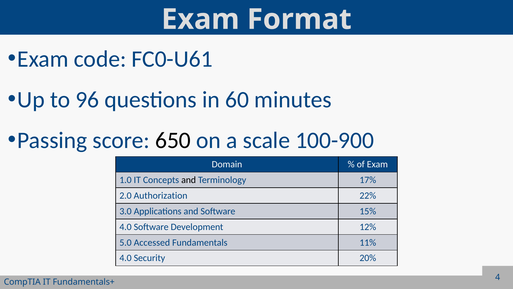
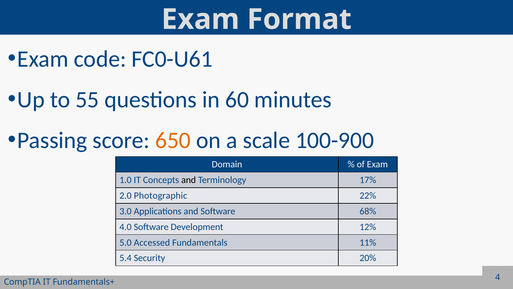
96: 96 -> 55
650 colour: black -> orange
Authorization: Authorization -> Photographic
15%: 15% -> 68%
4.0 at (126, 258): 4.0 -> 5.4
